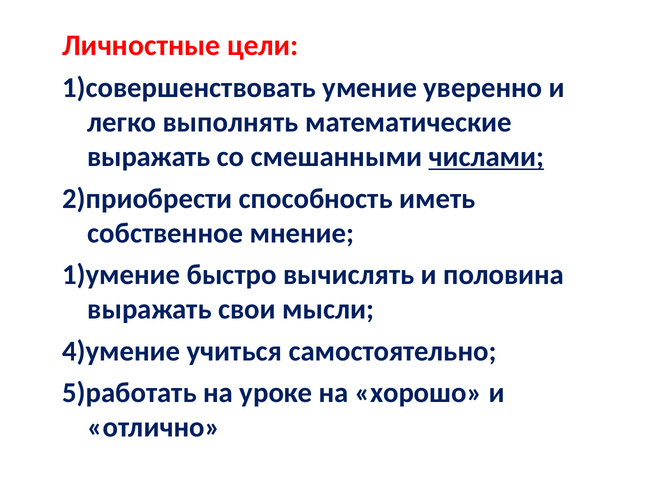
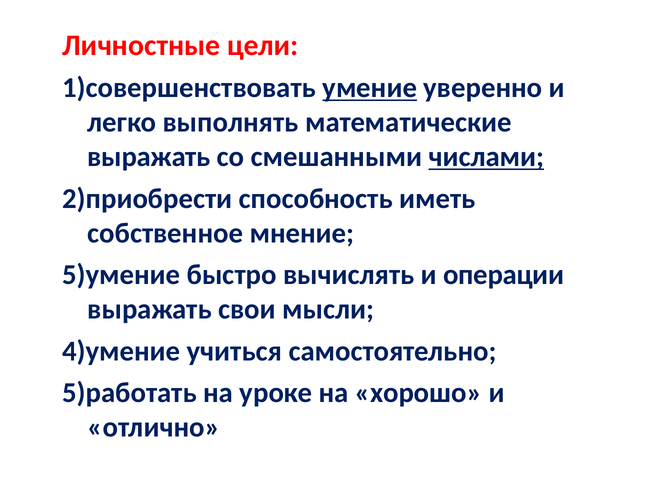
умение underline: none -> present
1)умение: 1)умение -> 5)умение
половина: половина -> операции
